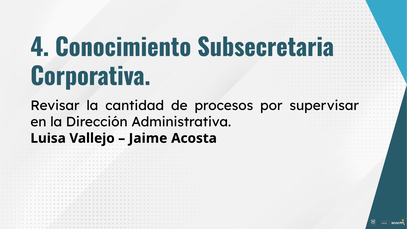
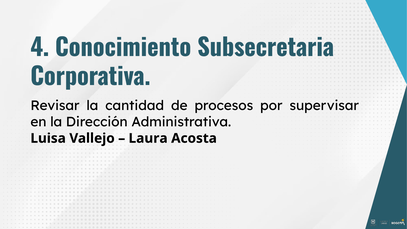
Jaime: Jaime -> Laura
